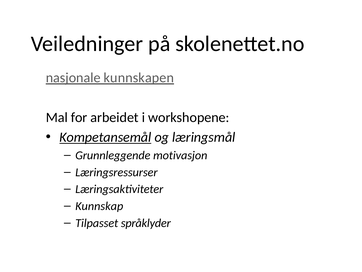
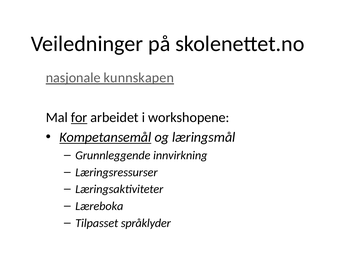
for underline: none -> present
motivasjon: motivasjon -> innvirkning
Kunnskap: Kunnskap -> Læreboka
